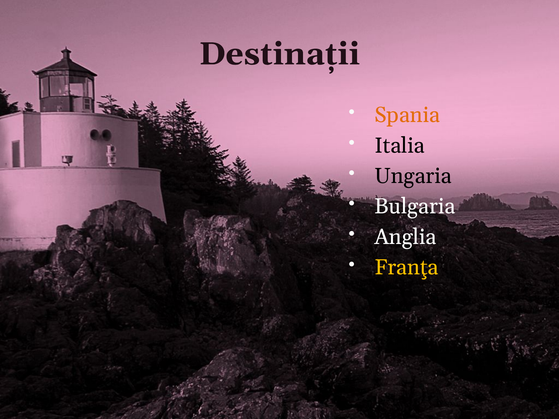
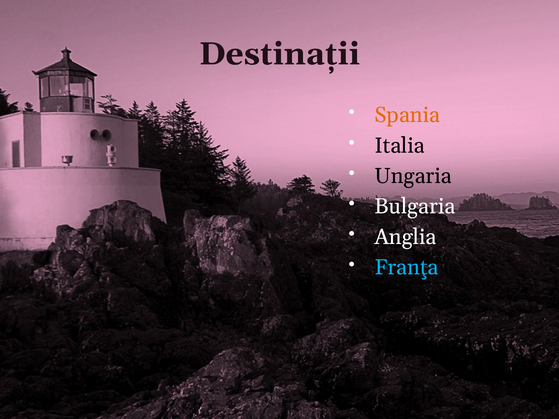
Franţa colour: yellow -> light blue
